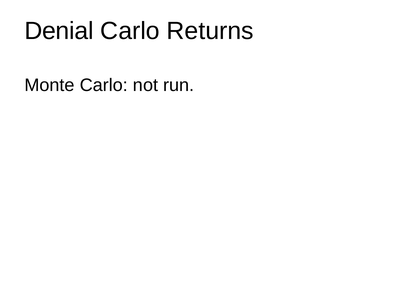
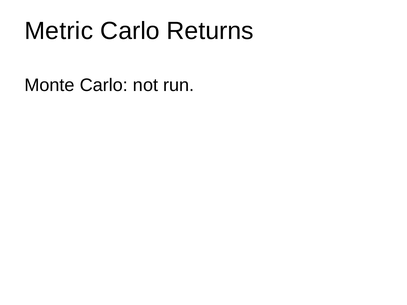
Denial: Denial -> Metric
